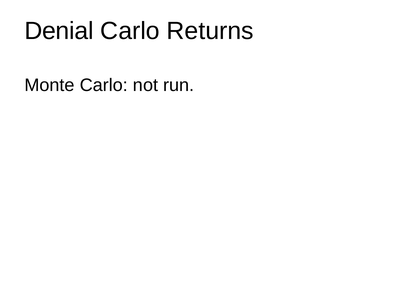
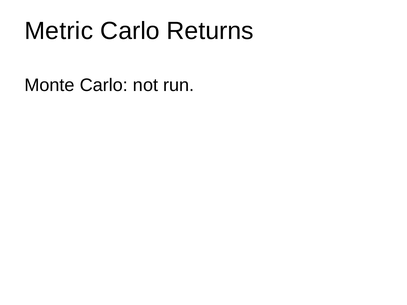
Denial: Denial -> Metric
